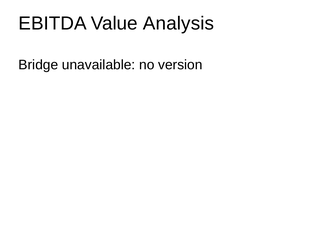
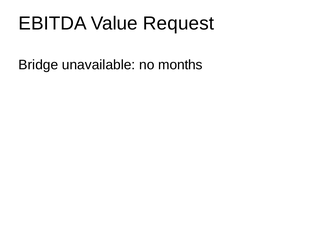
Analysis: Analysis -> Request
version: version -> months
